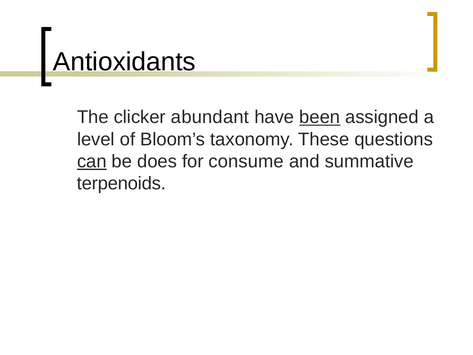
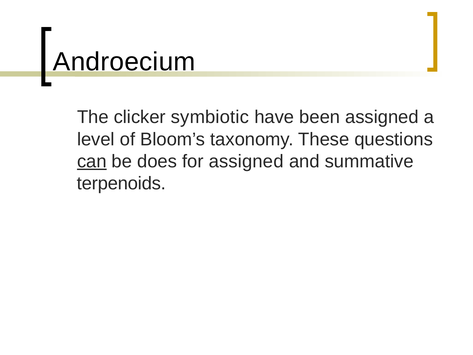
Antioxidants: Antioxidants -> Androecium
abundant: abundant -> symbiotic
been underline: present -> none
for consume: consume -> assigned
